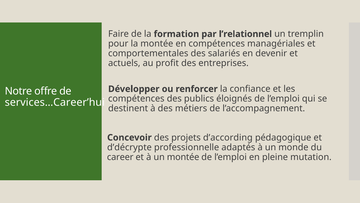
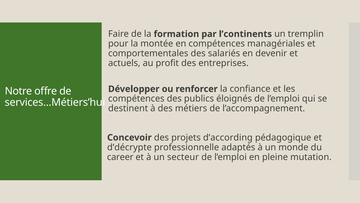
l’relationnel: l’relationnel -> l’continents
services…Career’hui: services…Career’hui -> services…Métiers’hui
un montée: montée -> secteur
